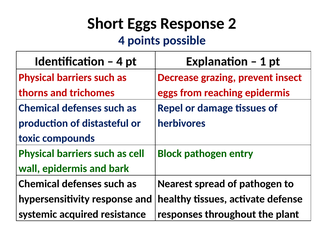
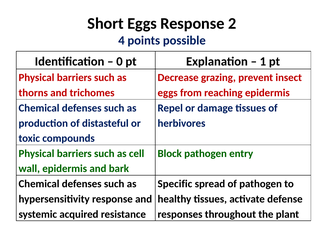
4 at (119, 61): 4 -> 0
Nearest: Nearest -> Specific
